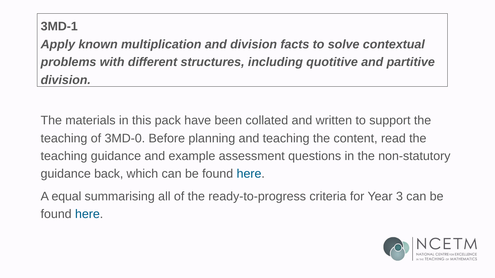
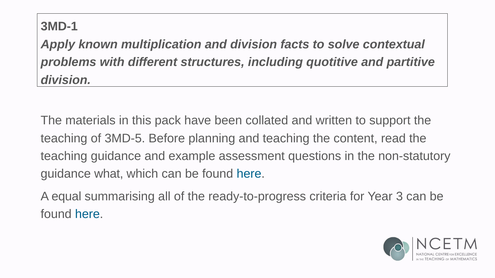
3MD-0: 3MD-0 -> 3MD-5
back: back -> what
